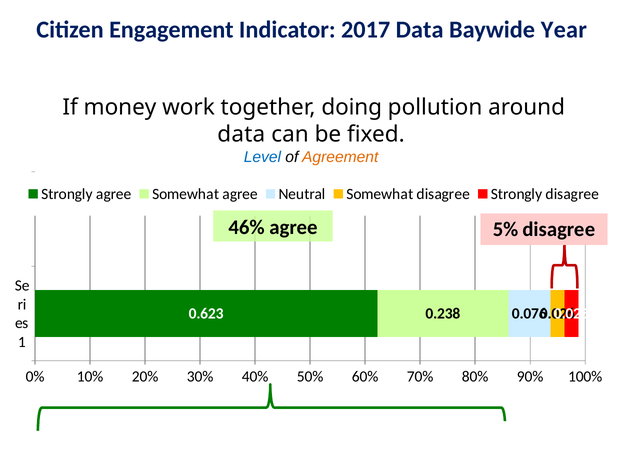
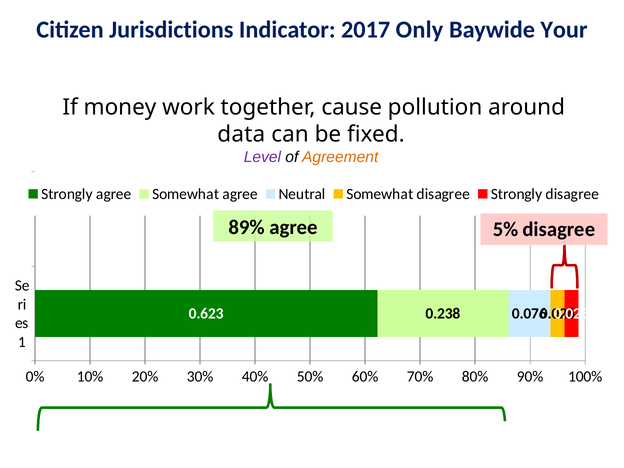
Engagement: Engagement -> Jurisdictions
2017 Data: Data -> Only
Year: Year -> Your
doing: doing -> cause
Level colour: blue -> purple
46%: 46% -> 89%
